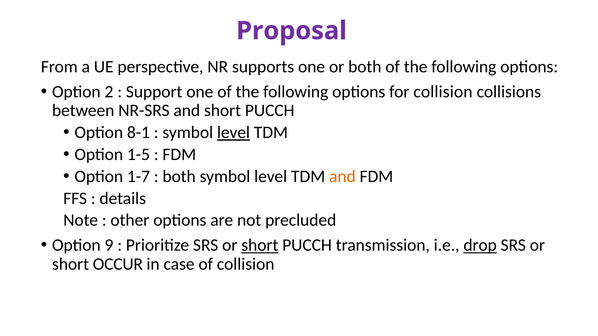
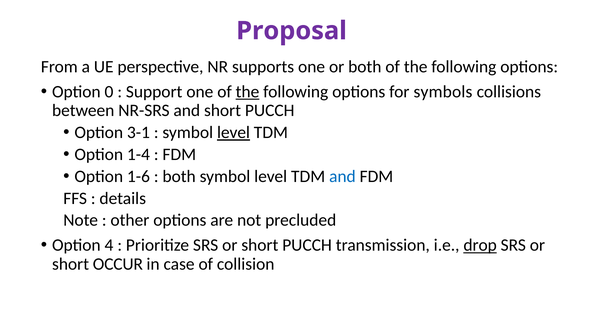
2: 2 -> 0
the at (247, 92) underline: none -> present
for collision: collision -> symbols
8-1: 8-1 -> 3-1
1-5: 1-5 -> 1-4
1-7: 1-7 -> 1-6
and at (342, 177) colour: orange -> blue
9: 9 -> 4
short at (260, 246) underline: present -> none
